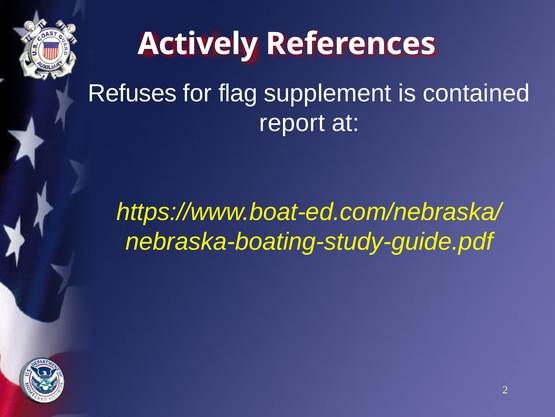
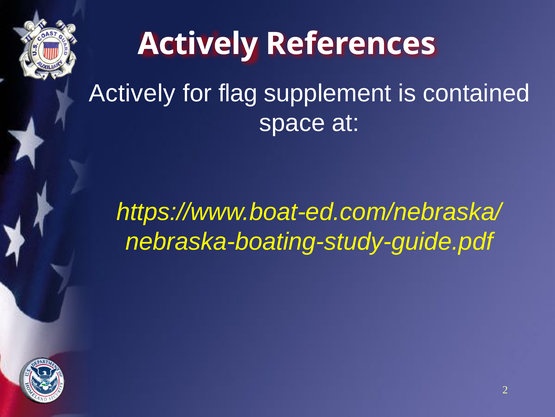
Refuses at (132, 93): Refuses -> Actively
report: report -> space
